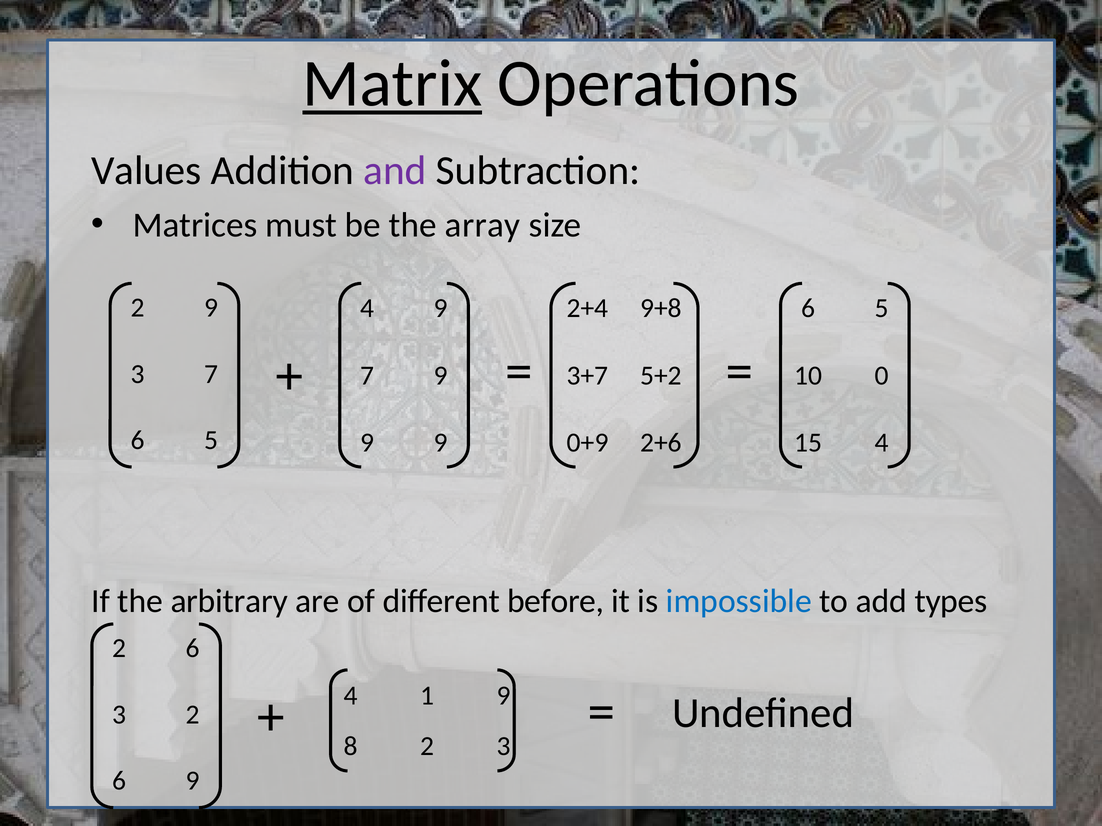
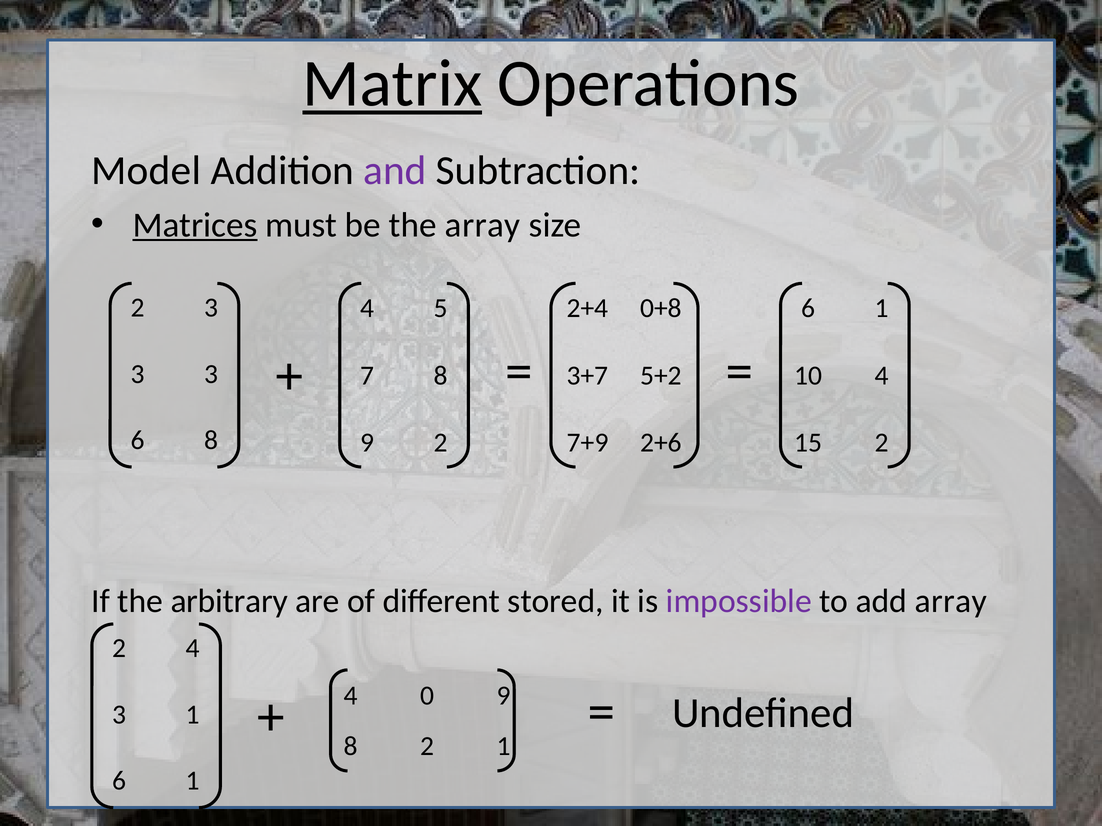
Values: Values -> Model
Matrices underline: none -> present
2 9: 9 -> 3
4 9: 9 -> 5
9+8: 9+8 -> 0+8
5 at (882, 308): 5 -> 1
7 at (211, 374): 7 -> 3
7 9: 9 -> 8
10 0: 0 -> 4
5 at (211, 440): 5 -> 8
9 at (441, 443): 9 -> 2
0+9: 0+9 -> 7+9
15 4: 4 -> 2
before: before -> stored
impossible colour: blue -> purple
add types: types -> array
6 at (193, 649): 6 -> 4
1: 1 -> 0
3 2: 2 -> 1
2 3: 3 -> 1
9 at (193, 781): 9 -> 1
